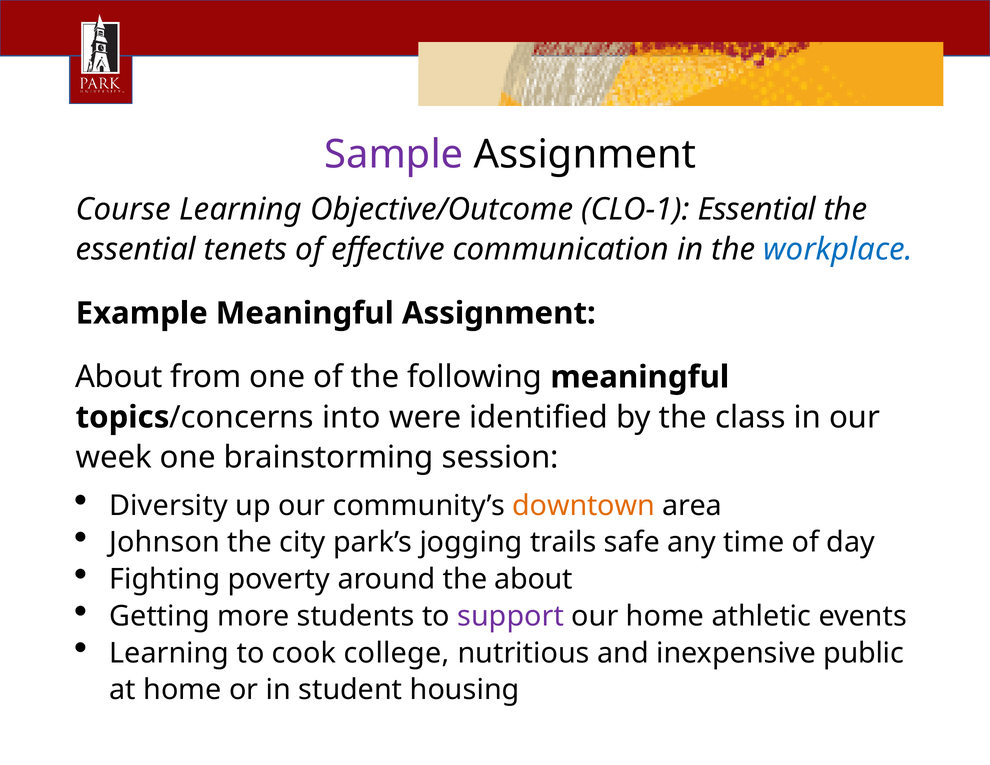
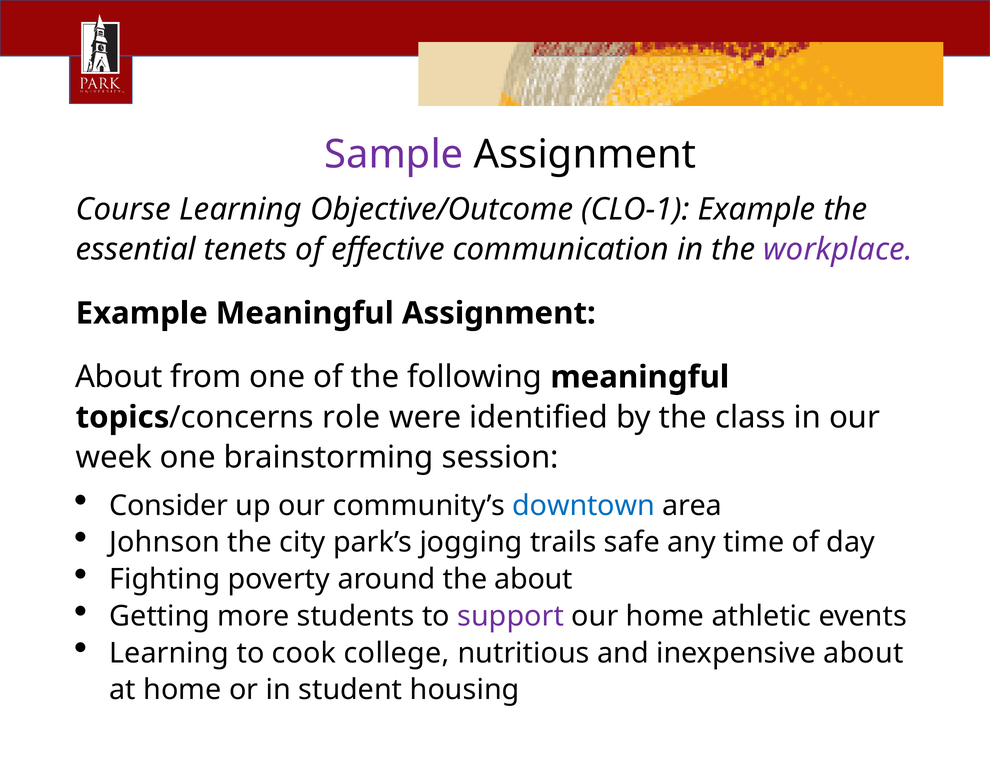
CLO-1 Essential: Essential -> Example
workplace colour: blue -> purple
into: into -> role
Diversity: Diversity -> Consider
downtown colour: orange -> blue
inexpensive public: public -> about
